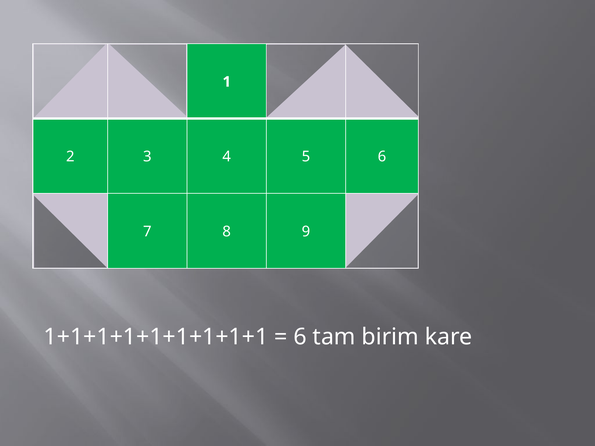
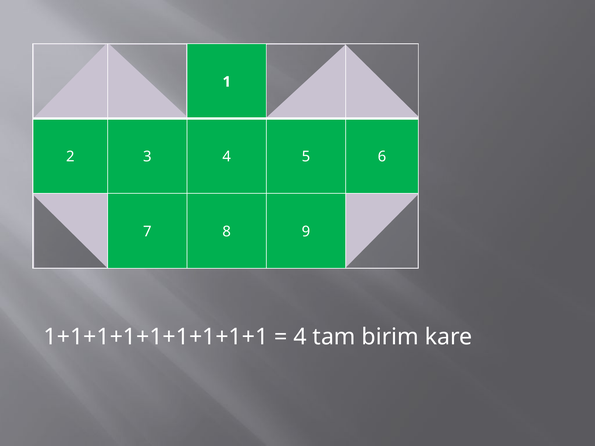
6 at (300, 337): 6 -> 4
